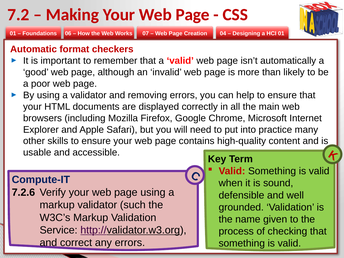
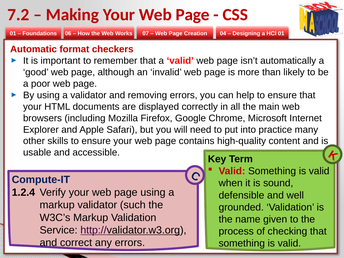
7.2.6: 7.2.6 -> 1.2.4
